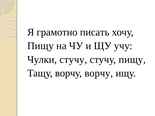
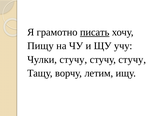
писать underline: none -> present
пищу at (132, 60): пищу -> стучу
ворчу ворчу: ворчу -> летим
